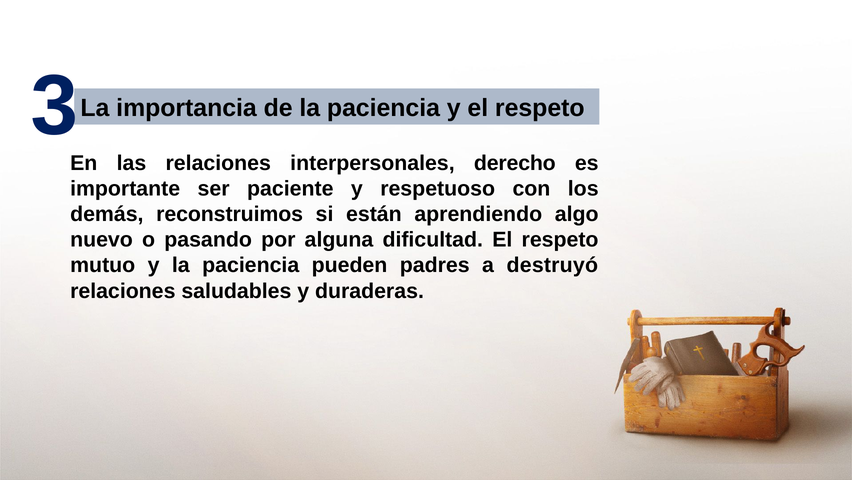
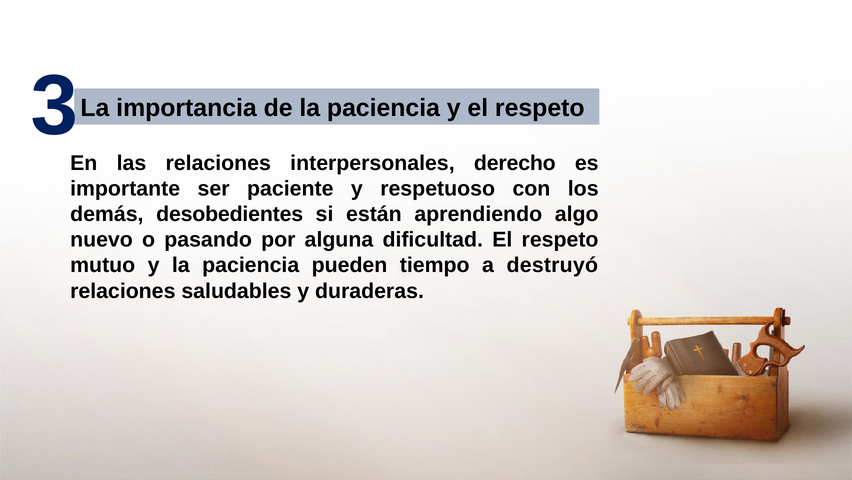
reconstruimos: reconstruimos -> desobedientes
padres: padres -> tiempo
